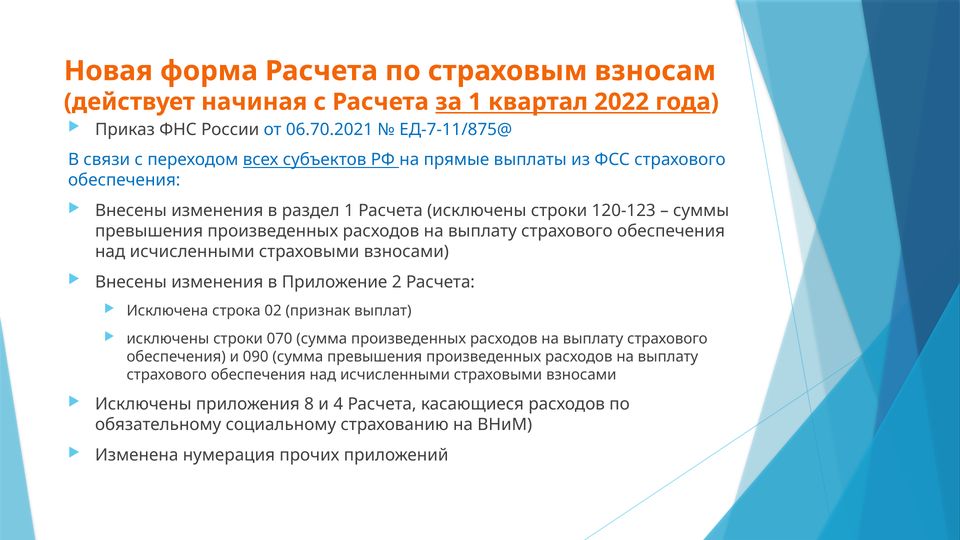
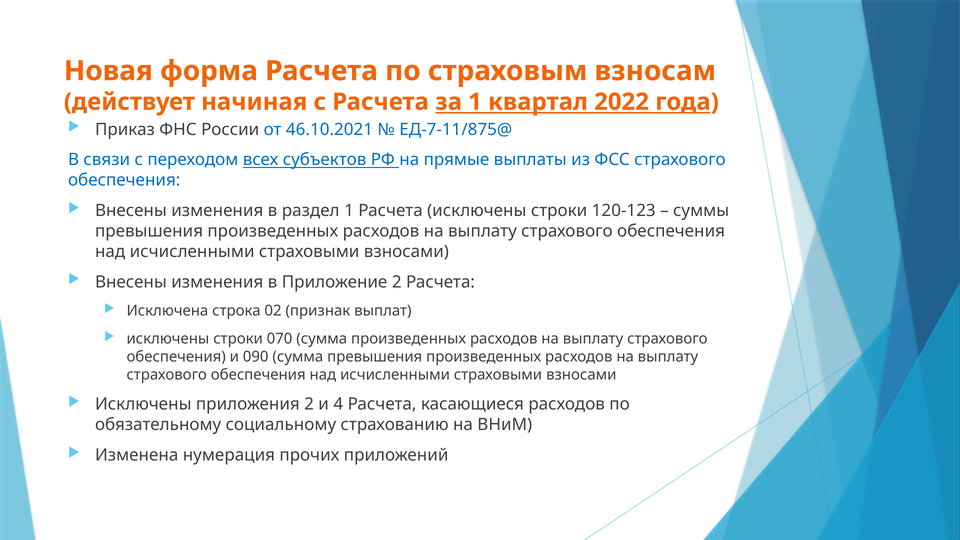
06.70.2021: 06.70.2021 -> 46.10.2021
приложения 8: 8 -> 2
